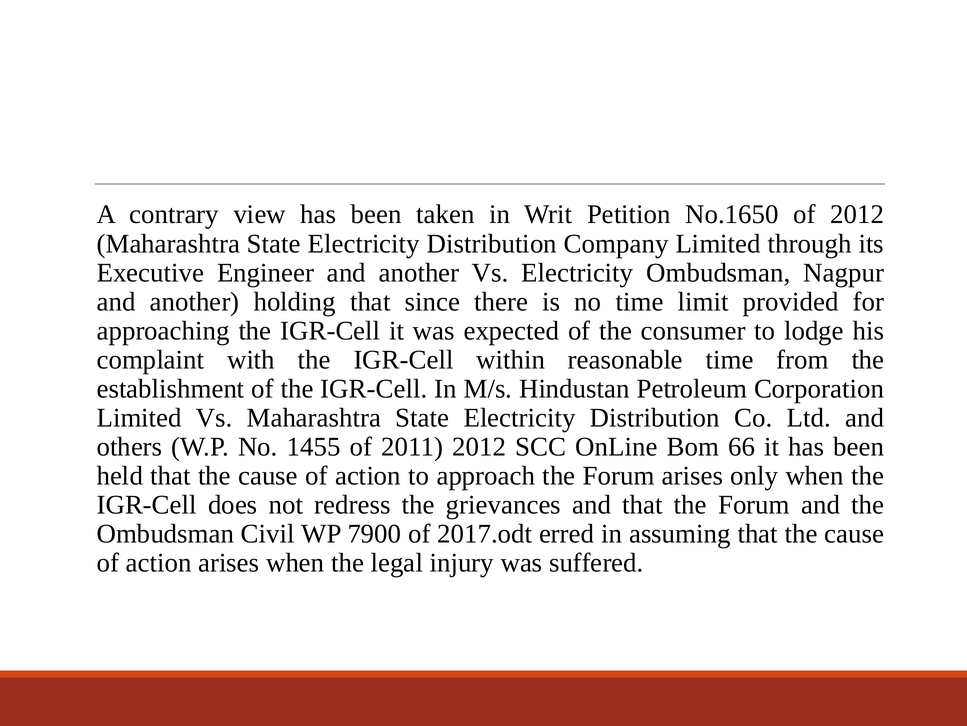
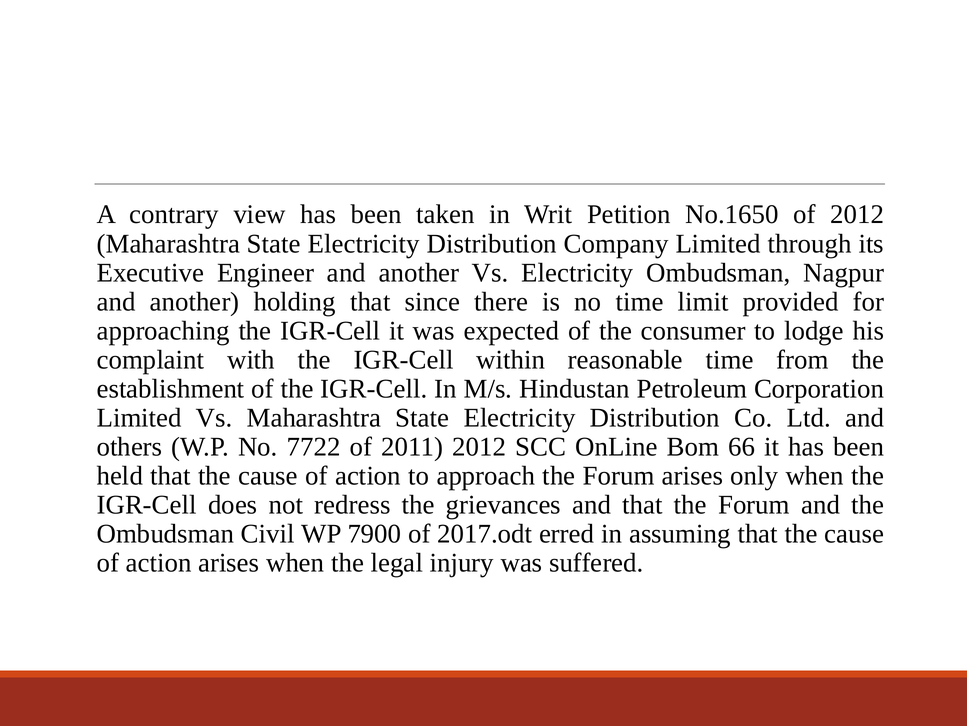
1455: 1455 -> 7722
